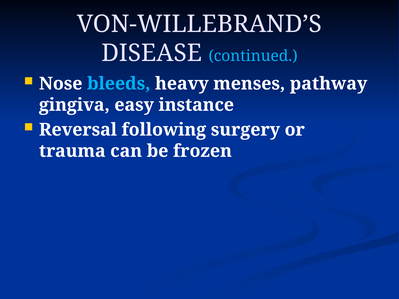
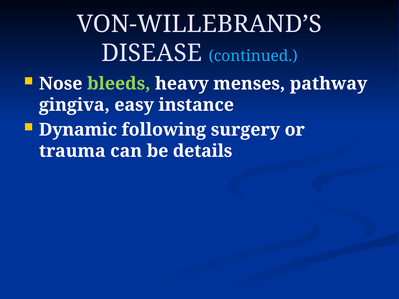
bleeds colour: light blue -> light green
Reversal: Reversal -> Dynamic
frozen: frozen -> details
